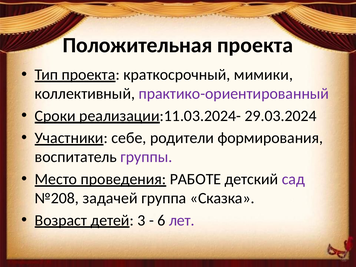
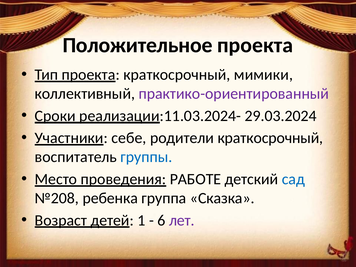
Положительная: Положительная -> Положительное
родители формирования: формирования -> краткосрочный
группы colour: purple -> blue
сад colour: purple -> blue
задачей: задачей -> ребенка
3: 3 -> 1
